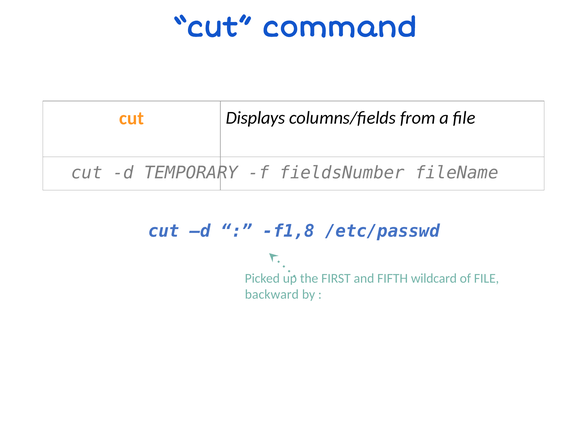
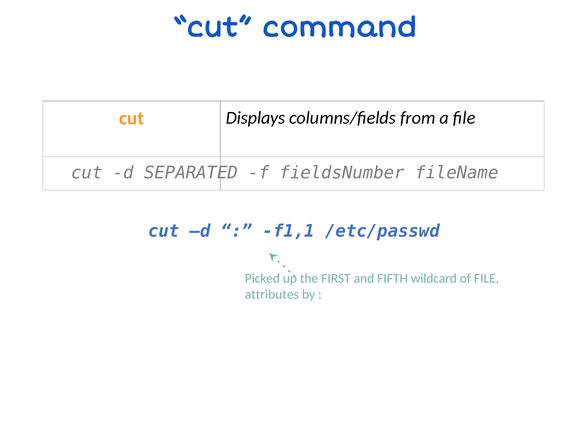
TEMPORARY: TEMPORARY -> SEPARATED
f1,8: f1,8 -> f1,1
backward: backward -> attributes
